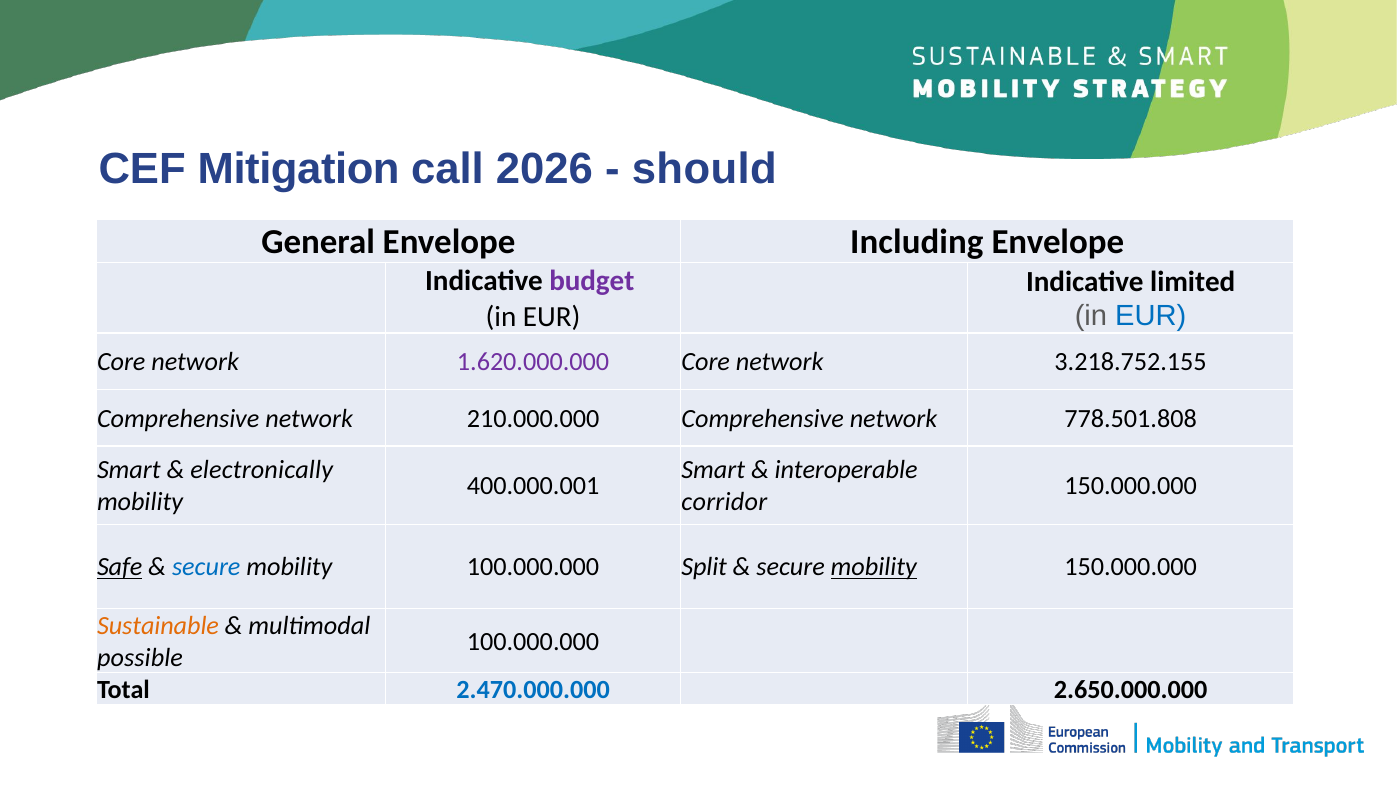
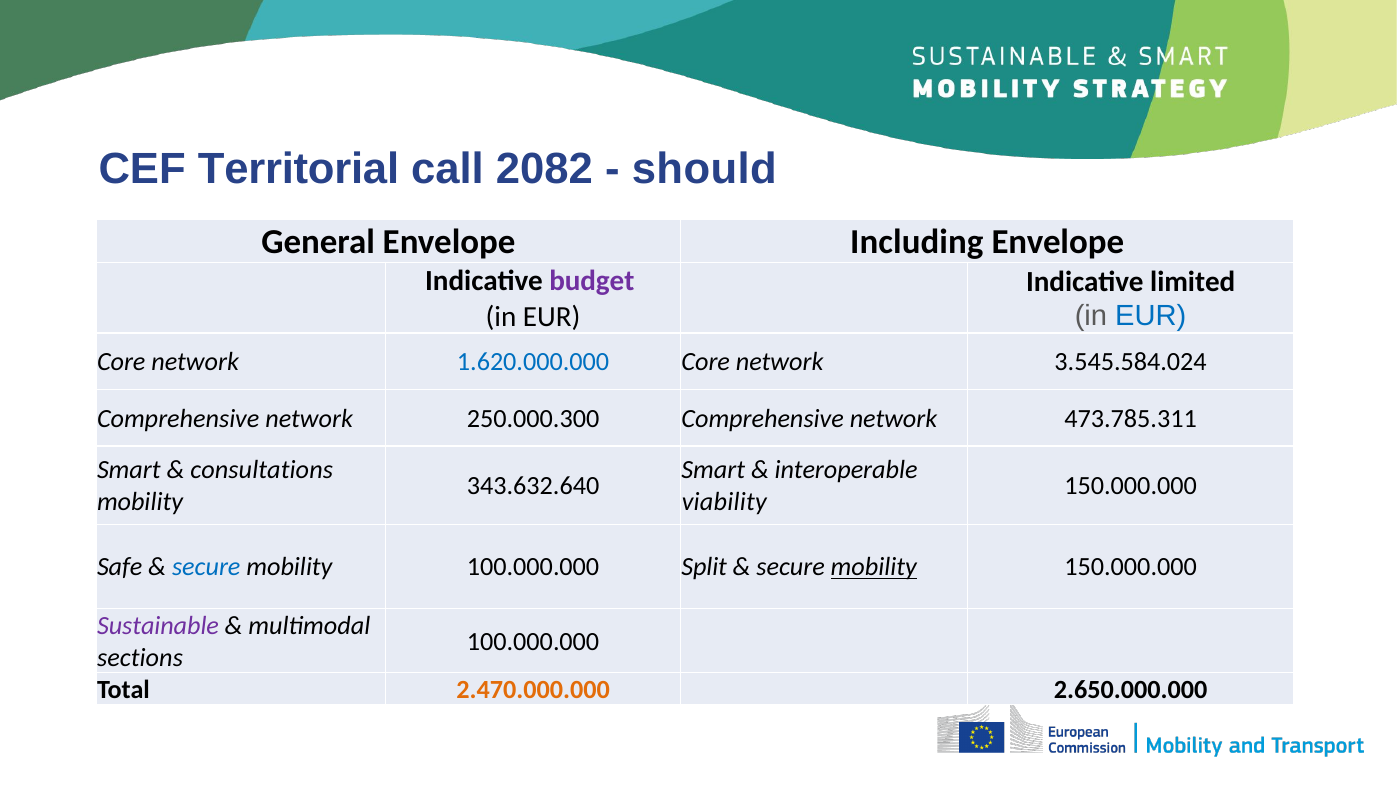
Mitigation: Mitigation -> Territorial
2026: 2026 -> 2082
1.620.000.000 colour: purple -> blue
3.218.752.155: 3.218.752.155 -> 3.545.584.024
210.000.000: 210.000.000 -> 250.000.300
778.501.808: 778.501.808 -> 473.785.311
electronically: electronically -> consultations
400.000.001: 400.000.001 -> 343.632.640
corridor: corridor -> viability
Safe underline: present -> none
Sustainable colour: orange -> purple
possible: possible -> sections
2.470.000.000 colour: blue -> orange
